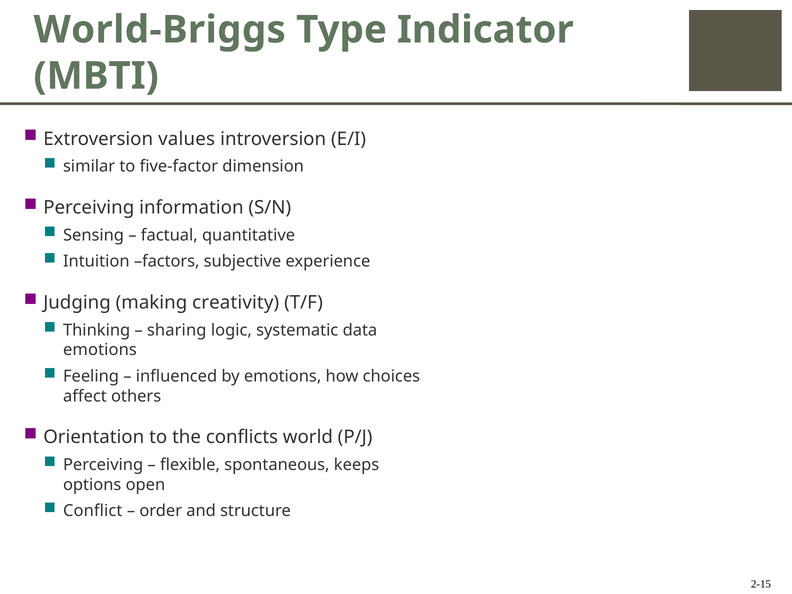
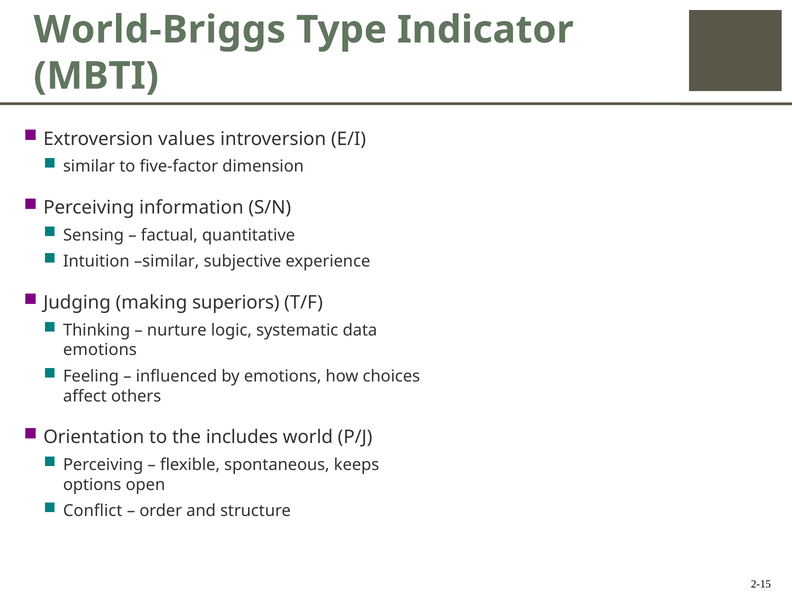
Intuition factors: factors -> similar
creativity: creativity -> superiors
sharing: sharing -> nurture
conflicts: conflicts -> includes
